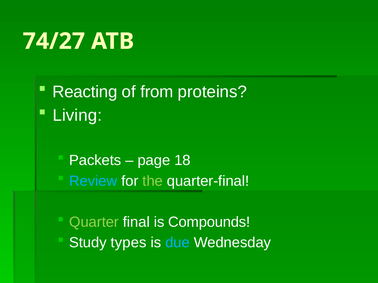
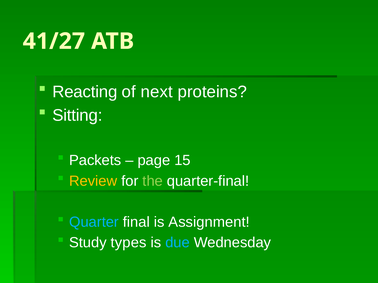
74/27: 74/27 -> 41/27
from: from -> next
Living: Living -> Sitting
18: 18 -> 15
Review colour: light blue -> yellow
Quarter colour: light green -> light blue
Compounds: Compounds -> Assignment
